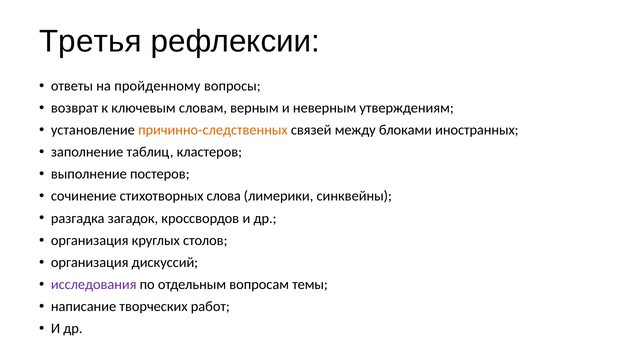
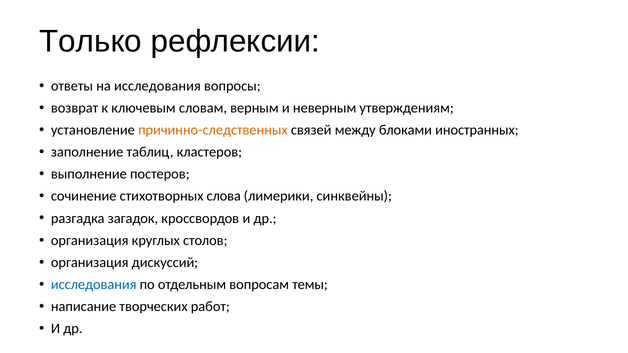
Третья: Третья -> Только
на пройденному: пройденному -> исследования
исследования at (94, 285) colour: purple -> blue
